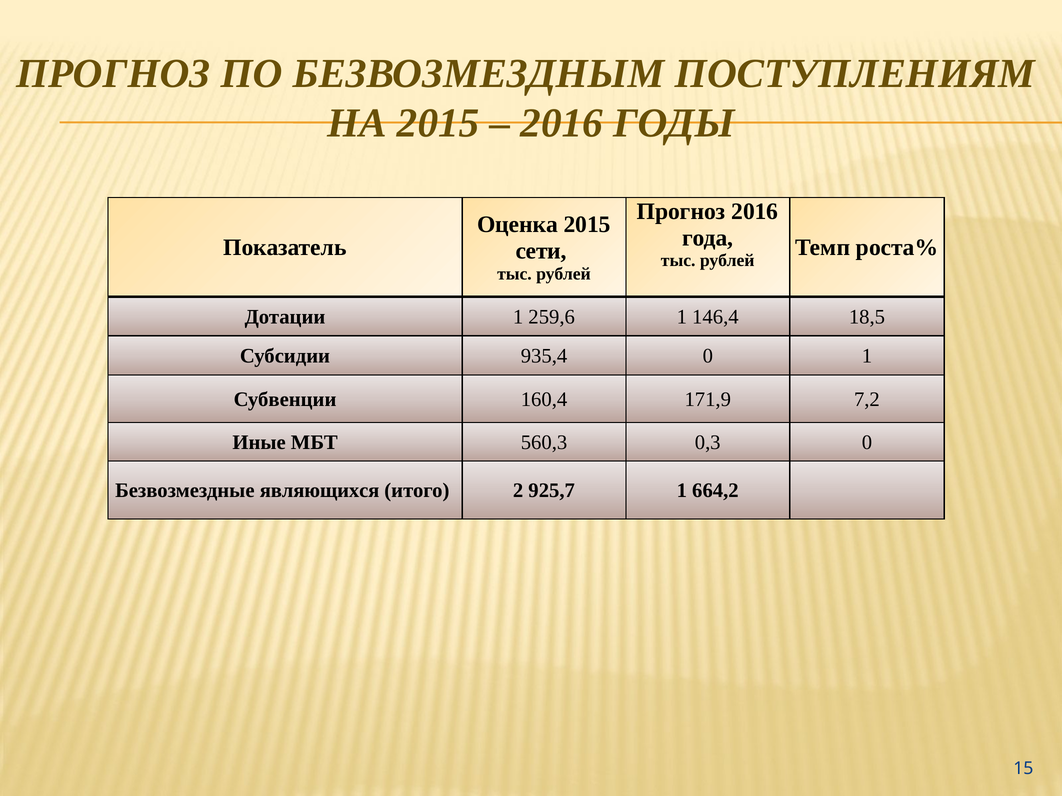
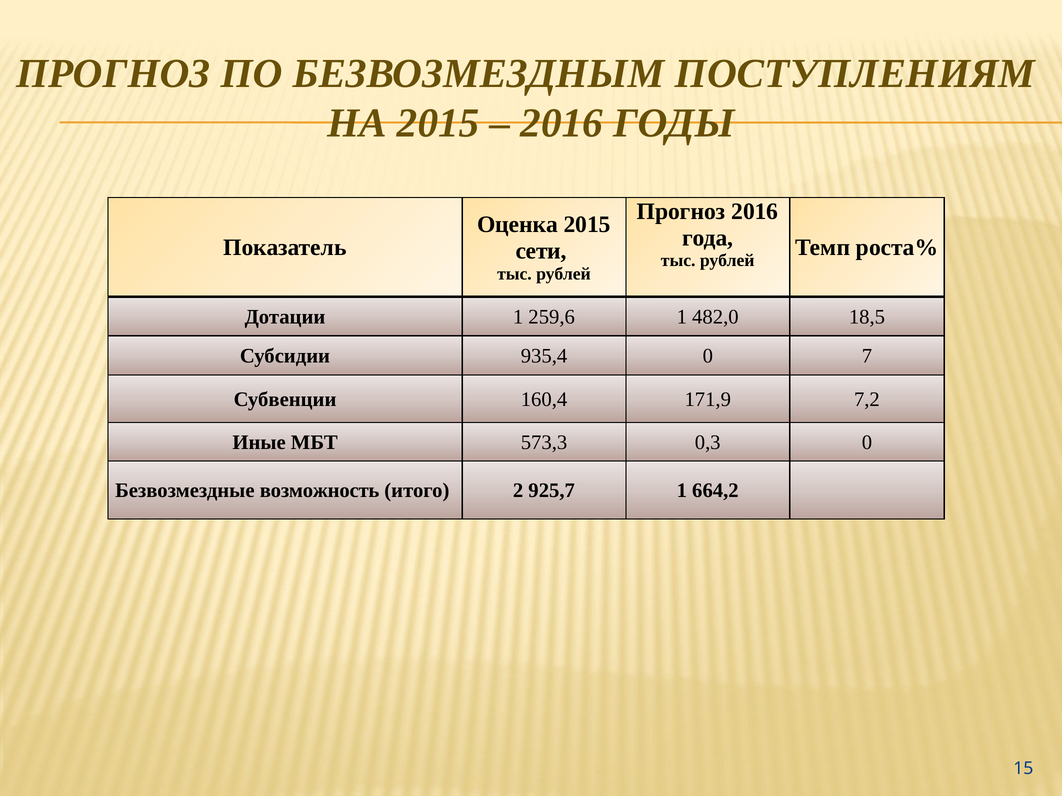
146,4: 146,4 -> 482,0
0 1: 1 -> 7
560,3: 560,3 -> 573,3
являющихся: являющихся -> возможность
